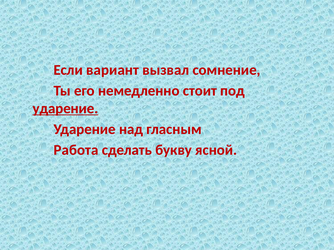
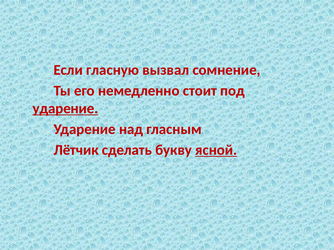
вариант: вариант -> гласную
Работа: Работа -> Лётчик
ясной underline: none -> present
